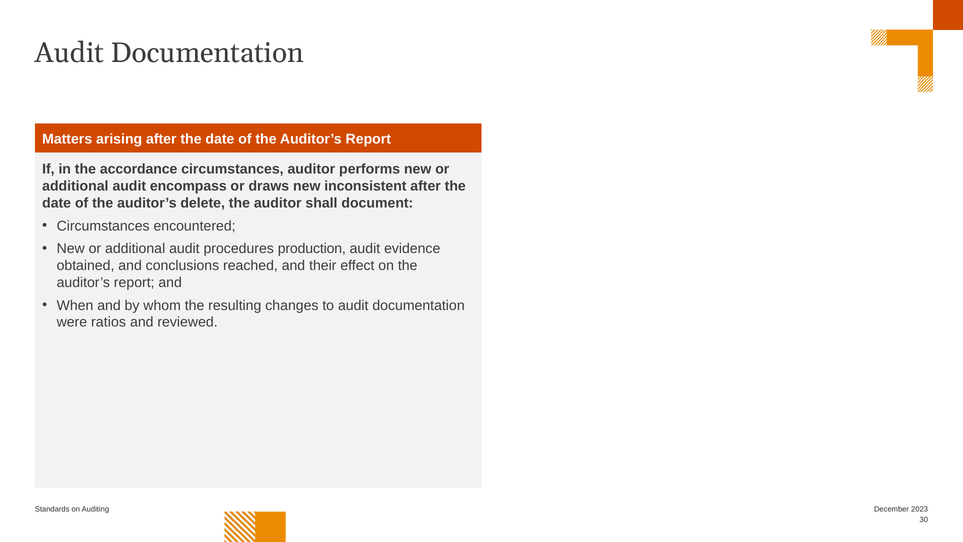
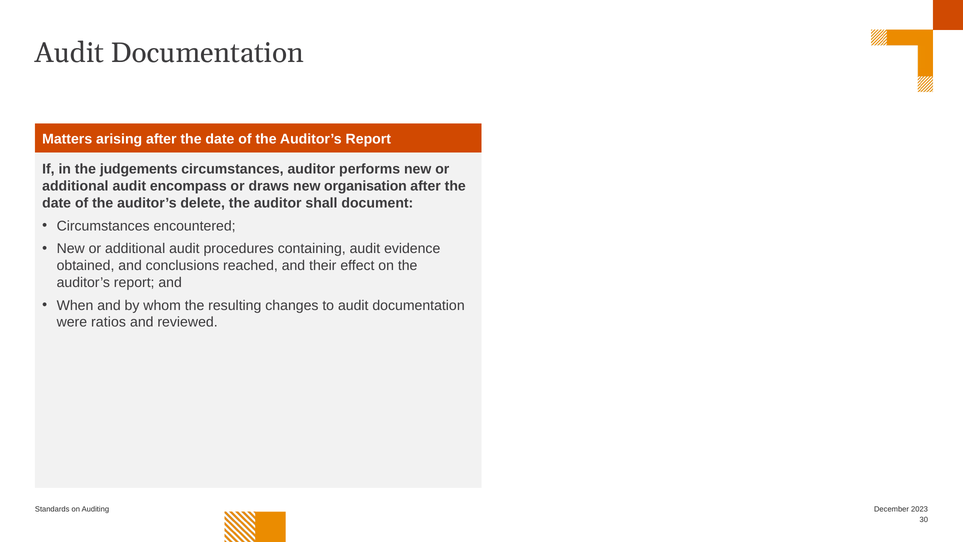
accordance: accordance -> judgements
inconsistent: inconsistent -> organisation
production: production -> containing
